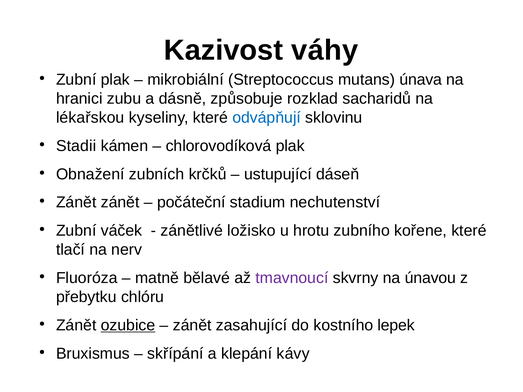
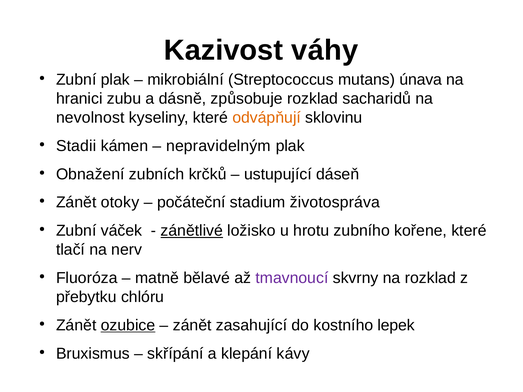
lékařskou: lékařskou -> nevolnost
odvápňují colour: blue -> orange
chlorovodíková: chlorovodíková -> nepravidelným
Zánět zánět: zánět -> otoky
nechutenství: nechutenství -> životospráva
zánětlivé underline: none -> present
na únavou: únavou -> rozklad
